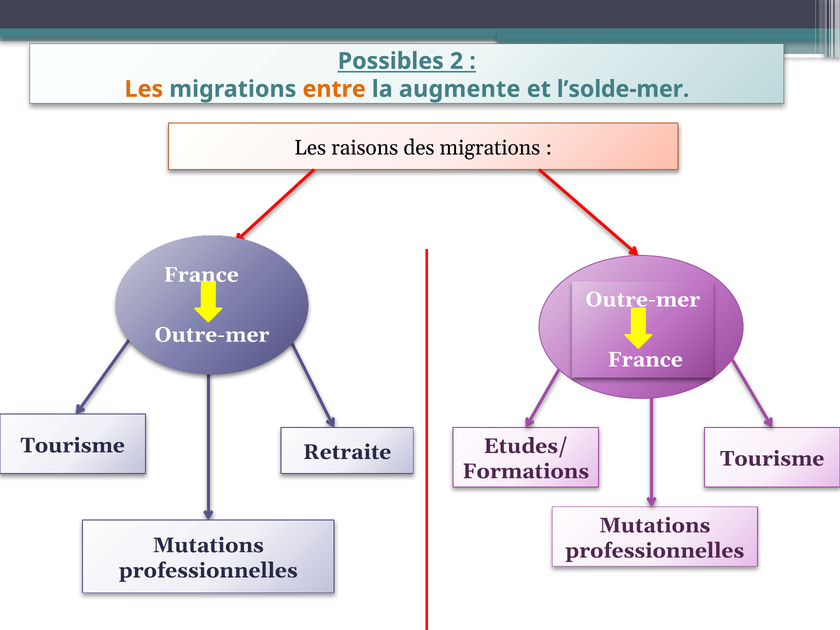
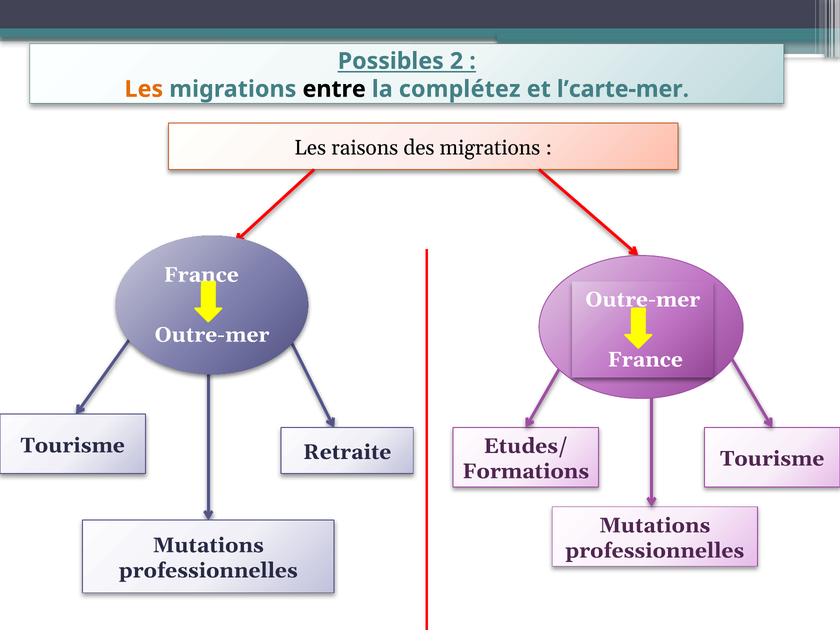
entre colour: orange -> black
augmente: augmente -> complétez
l’solde-mer: l’solde-mer -> l’carte-mer
